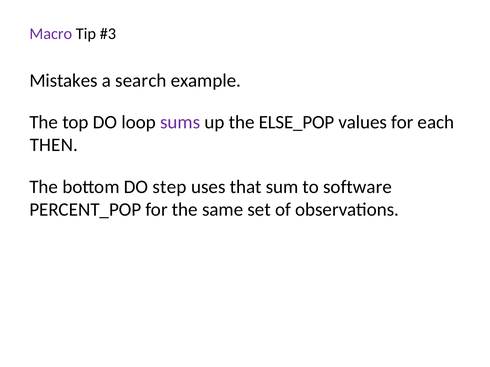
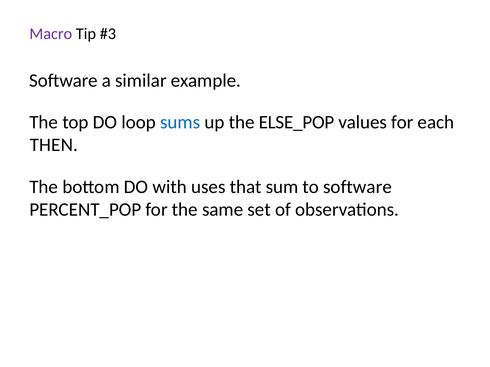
Mistakes at (63, 81): Mistakes -> Software
search: search -> similar
sums colour: purple -> blue
step: step -> with
